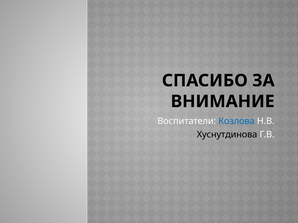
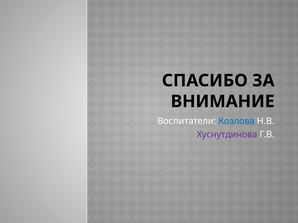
Хуснутдинова colour: black -> purple
